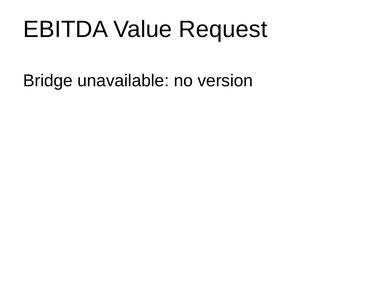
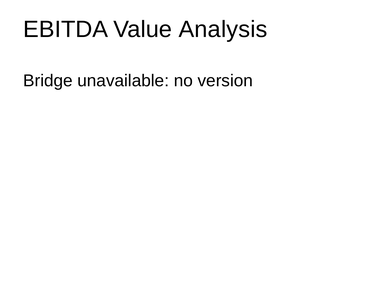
Request: Request -> Analysis
